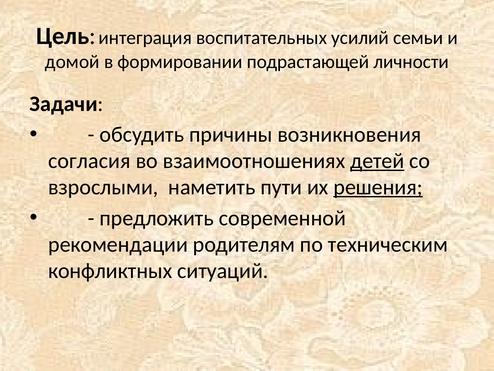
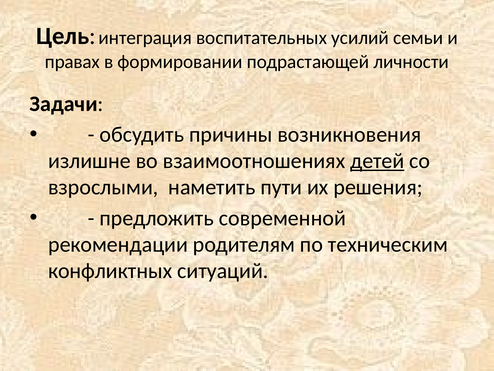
домой: домой -> правах
согласия: согласия -> излишне
решения underline: present -> none
